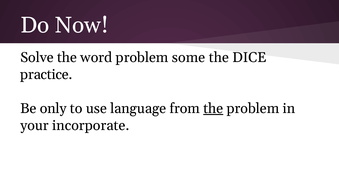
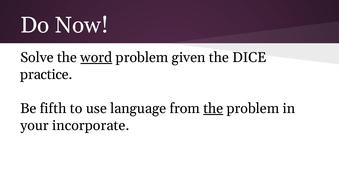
word underline: none -> present
some: some -> given
only: only -> fifth
